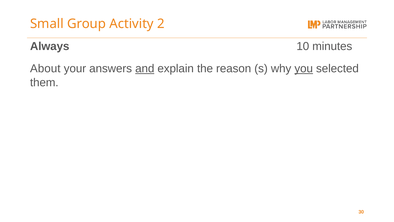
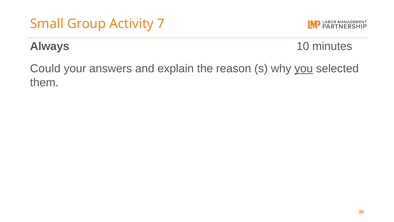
2: 2 -> 7
About: About -> Could
and underline: present -> none
